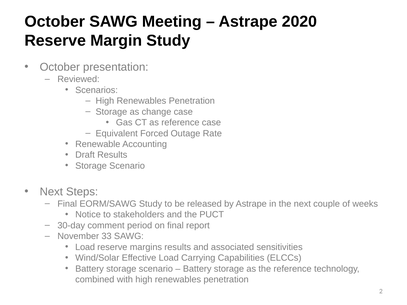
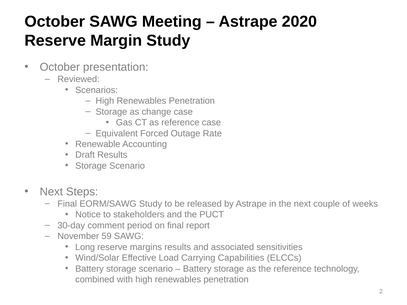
33: 33 -> 59
Load at (85, 247): Load -> Long
